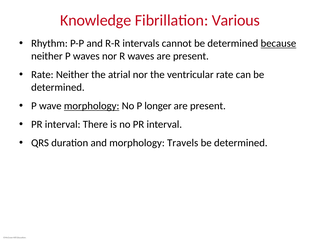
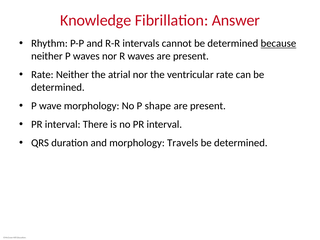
Various: Various -> Answer
morphology at (92, 106) underline: present -> none
longer: longer -> shape
